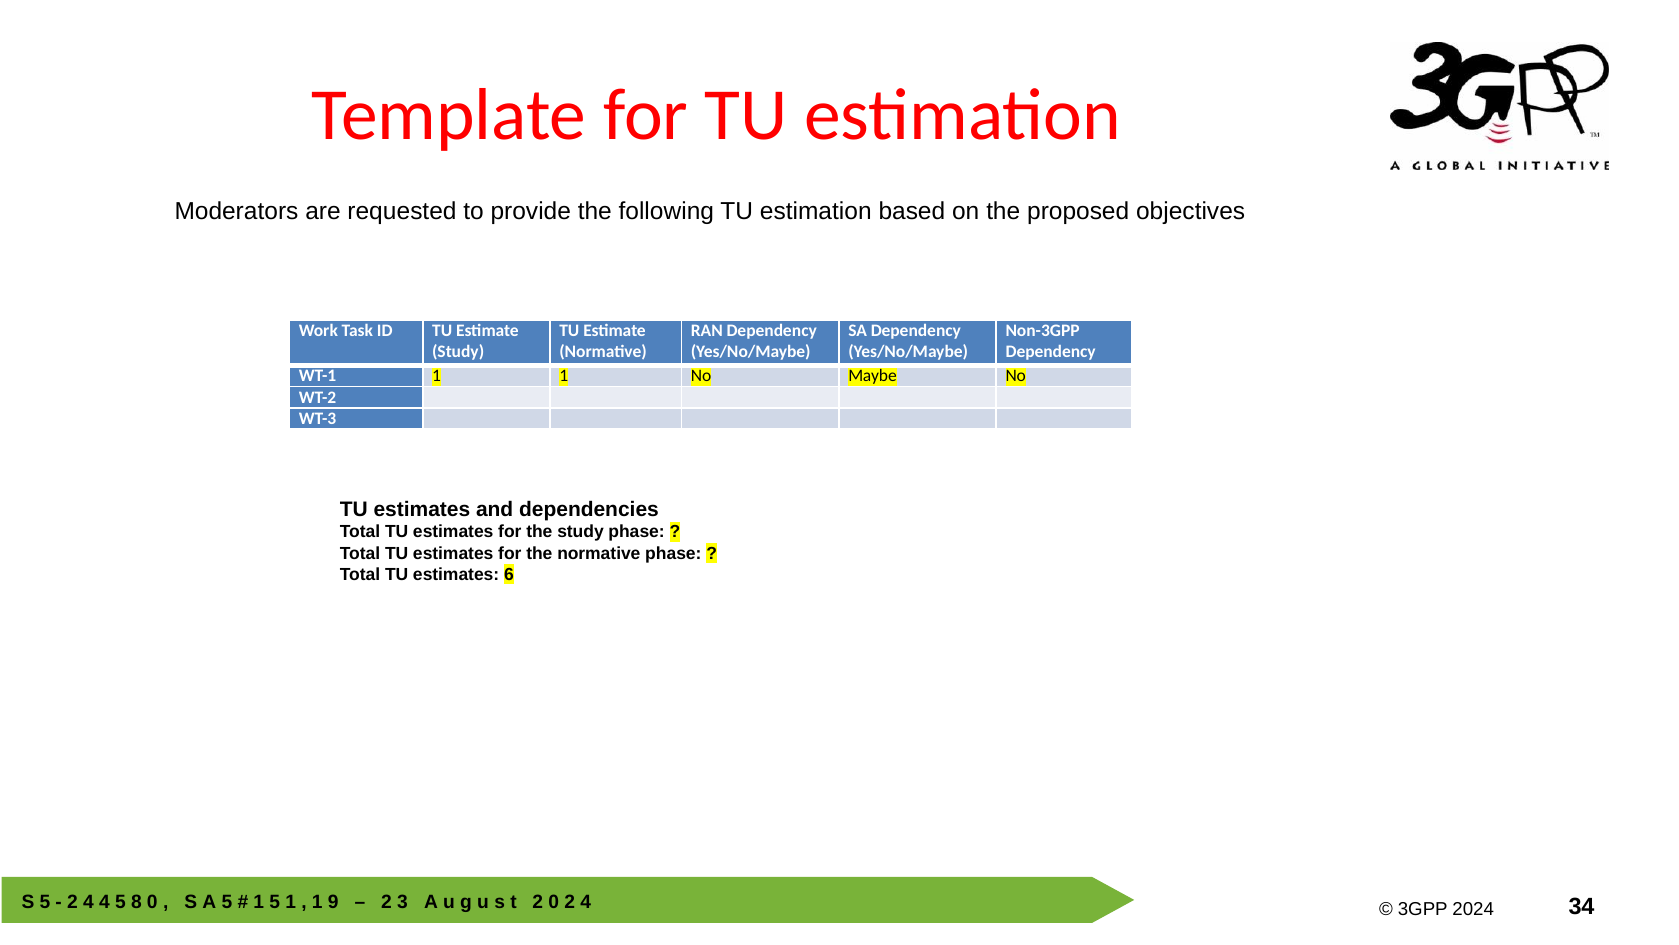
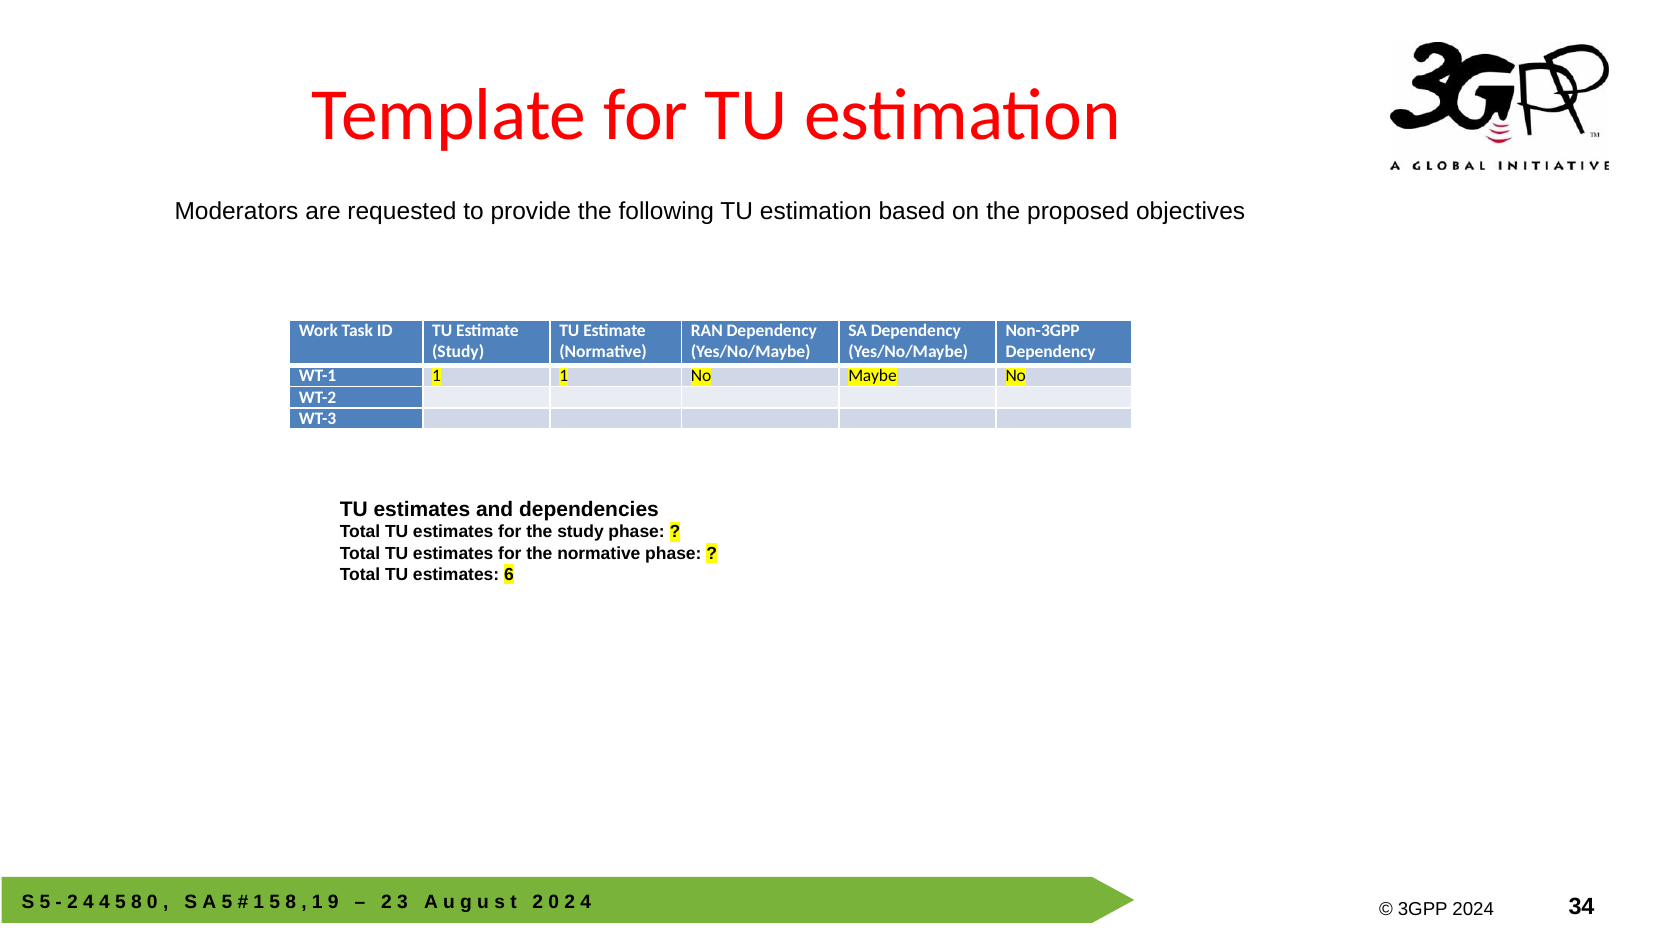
1 at (291, 902): 1 -> 8
